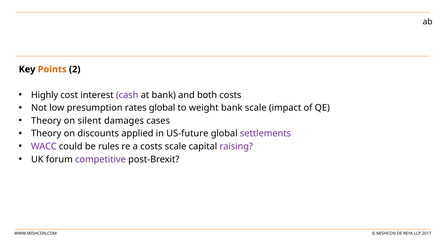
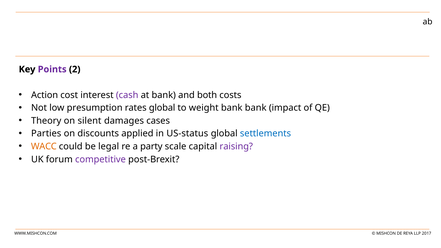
Points colour: orange -> purple
Highly: Highly -> Action
bank scale: scale -> bank
Theory at (46, 134): Theory -> Parties
US-future: US-future -> US-status
settlements colour: purple -> blue
WACC colour: purple -> orange
rules: rules -> legal
a costs: costs -> party
